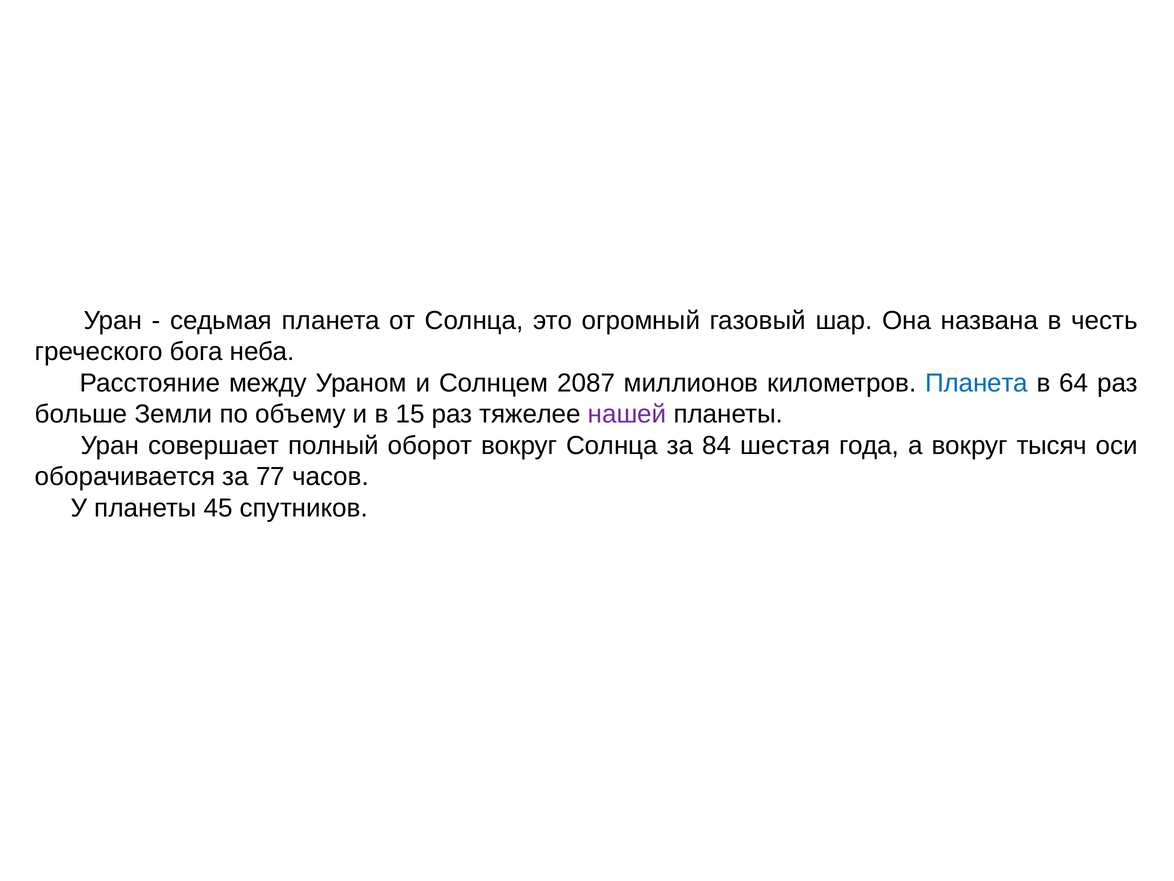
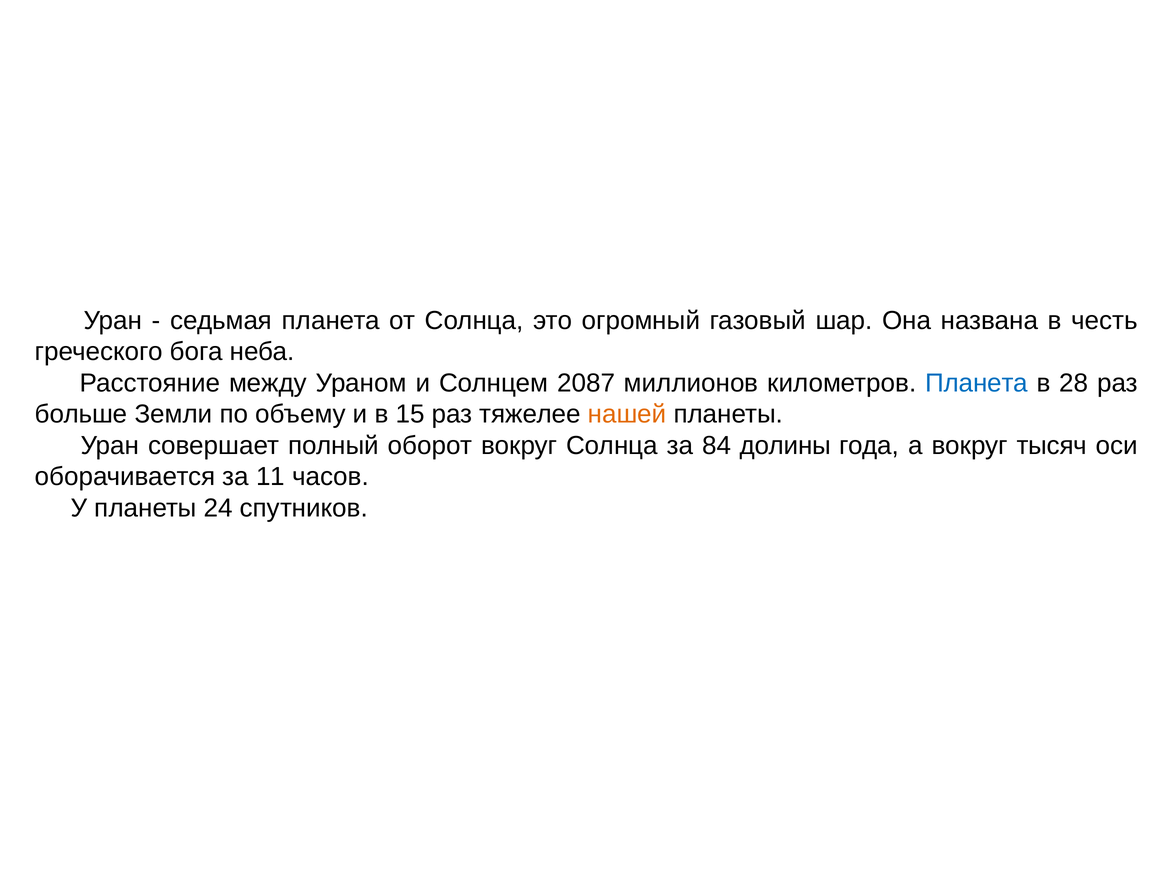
64: 64 -> 28
нашей colour: purple -> orange
шестая: шестая -> долины
77: 77 -> 11
45: 45 -> 24
